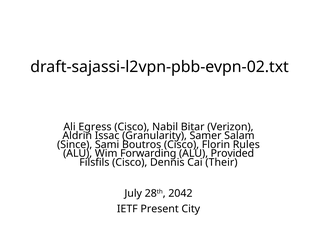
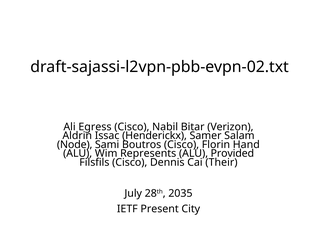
Granularity: Granularity -> Henderickx
Since: Since -> Node
Rules: Rules -> Hand
Forwarding: Forwarding -> Represents
2042: 2042 -> 2035
